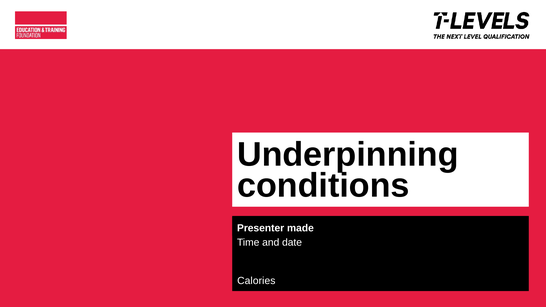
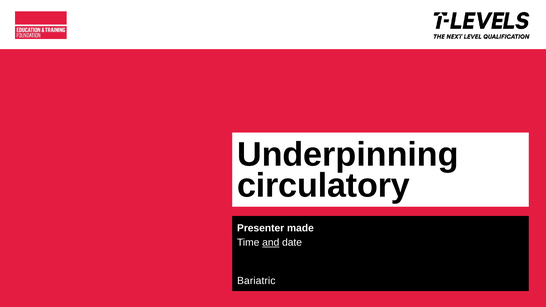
conditions: conditions -> circulatory
and underline: none -> present
Calories: Calories -> Bariatric
